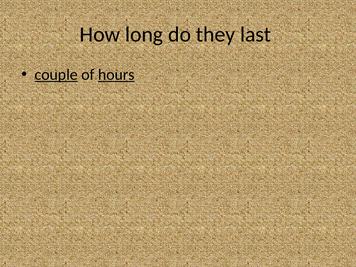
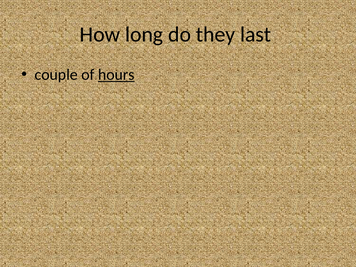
couple underline: present -> none
